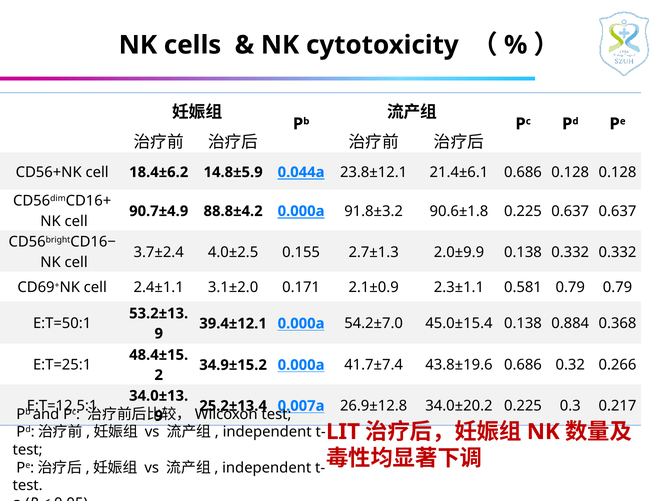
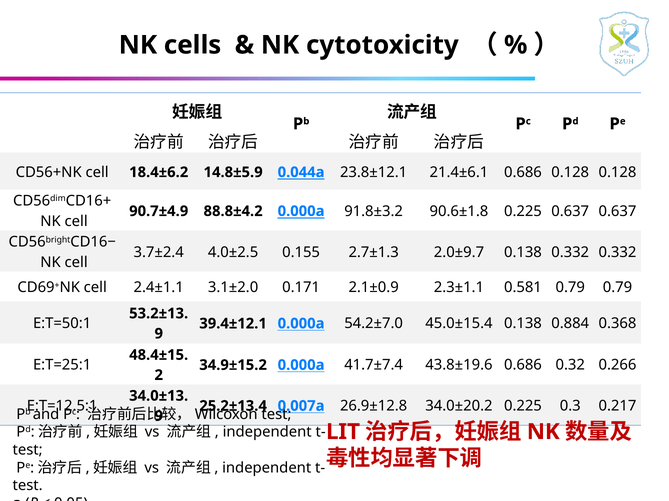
2.0±9.9: 2.0±9.9 -> 2.0±9.7
